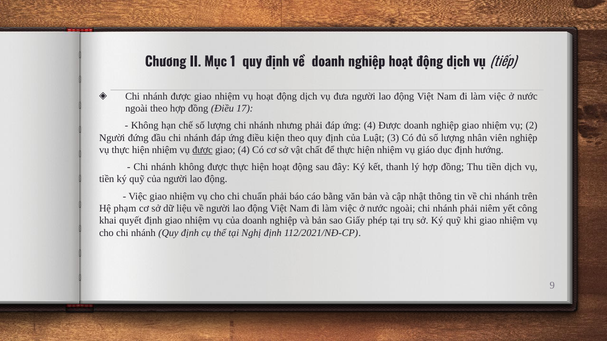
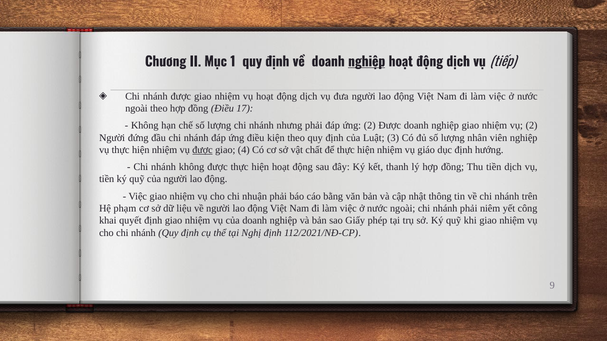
nghiệp at (367, 62) underline: none -> present
ứng 4: 4 -> 2
chuẩn: chuẩn -> nhuận
